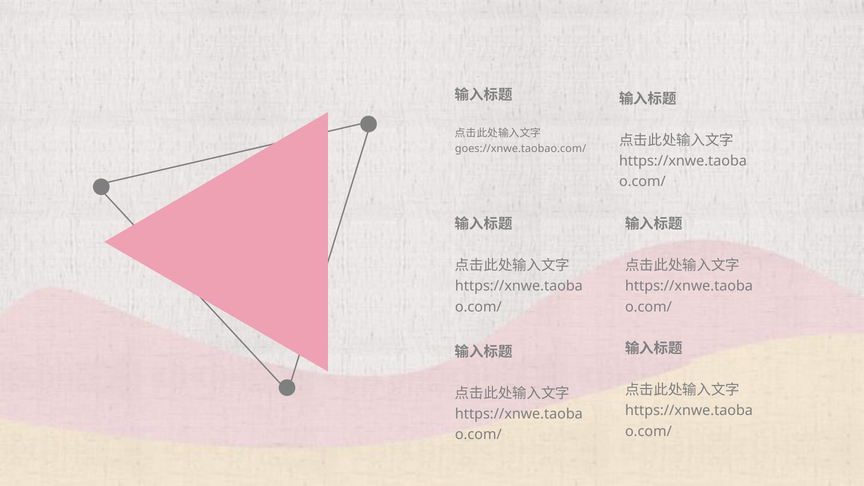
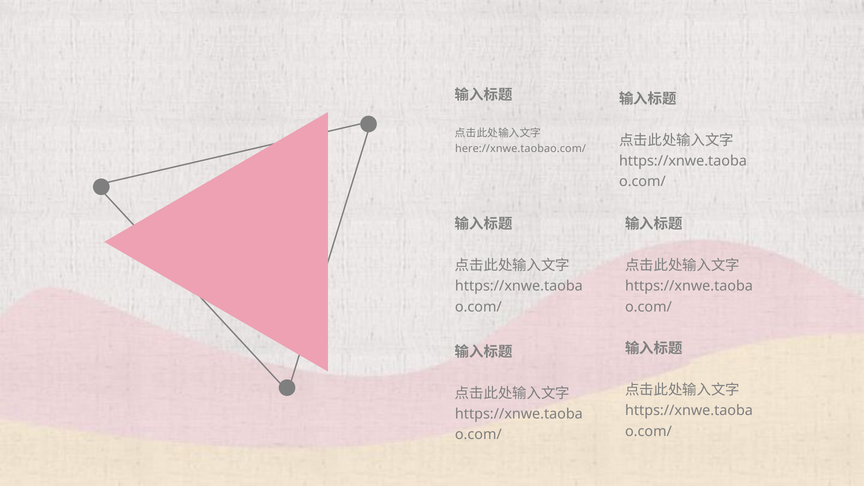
goes://xnwe.taobao.com/: goes://xnwe.taobao.com/ -> here://xnwe.taobao.com/
